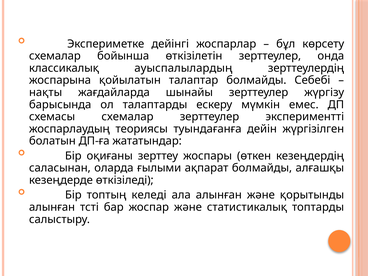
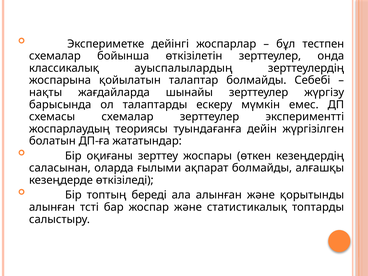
көрсету: көрсету -> тестпен
келеді: келеді -> береді
